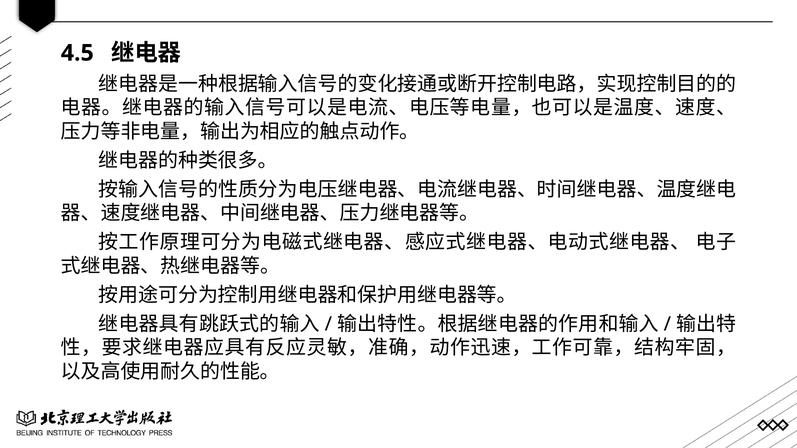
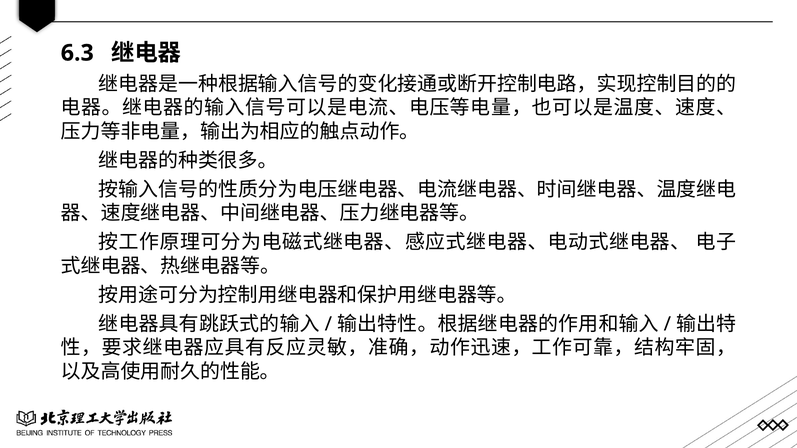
4.5: 4.5 -> 6.3
